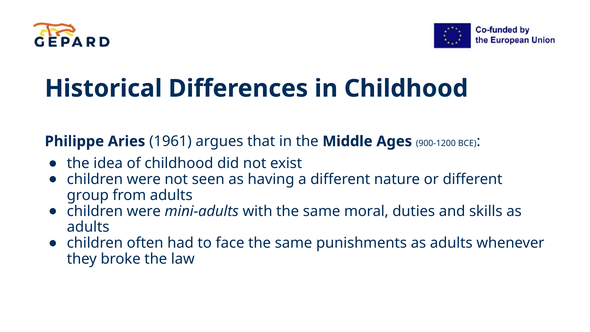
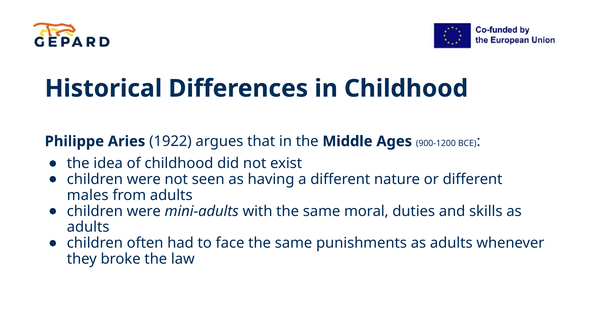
1961: 1961 -> 1922
group: group -> males
